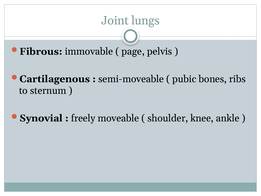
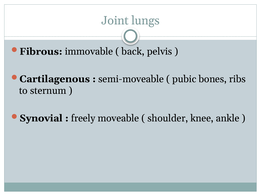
page: page -> back
